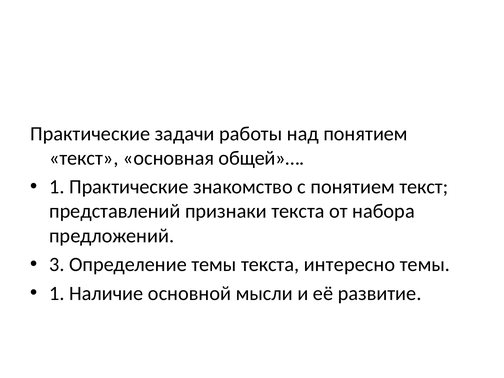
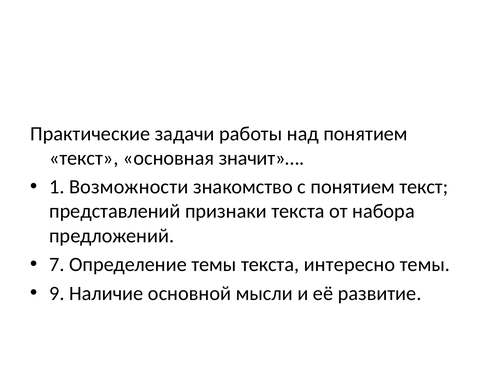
общей»…: общей»… -> значит»…
1 Практические: Практические -> Возможности
3: 3 -> 7
1 at (57, 293): 1 -> 9
